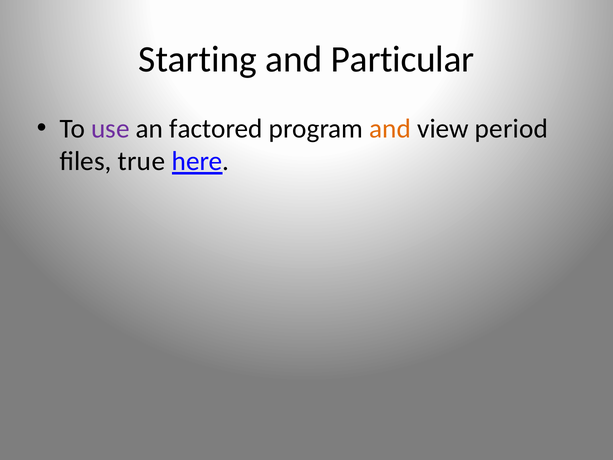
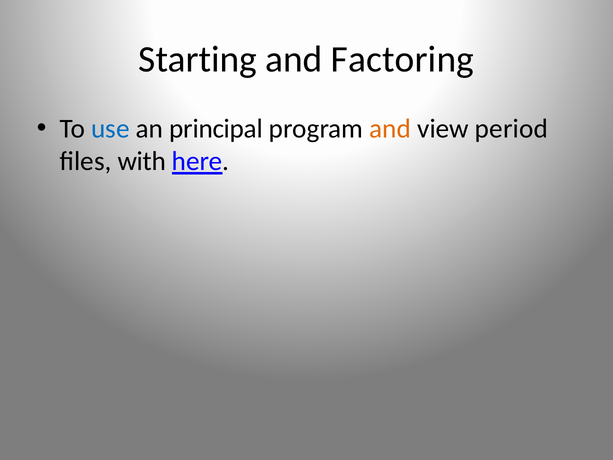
Particular: Particular -> Factoring
use colour: purple -> blue
factored: factored -> principal
true: true -> with
